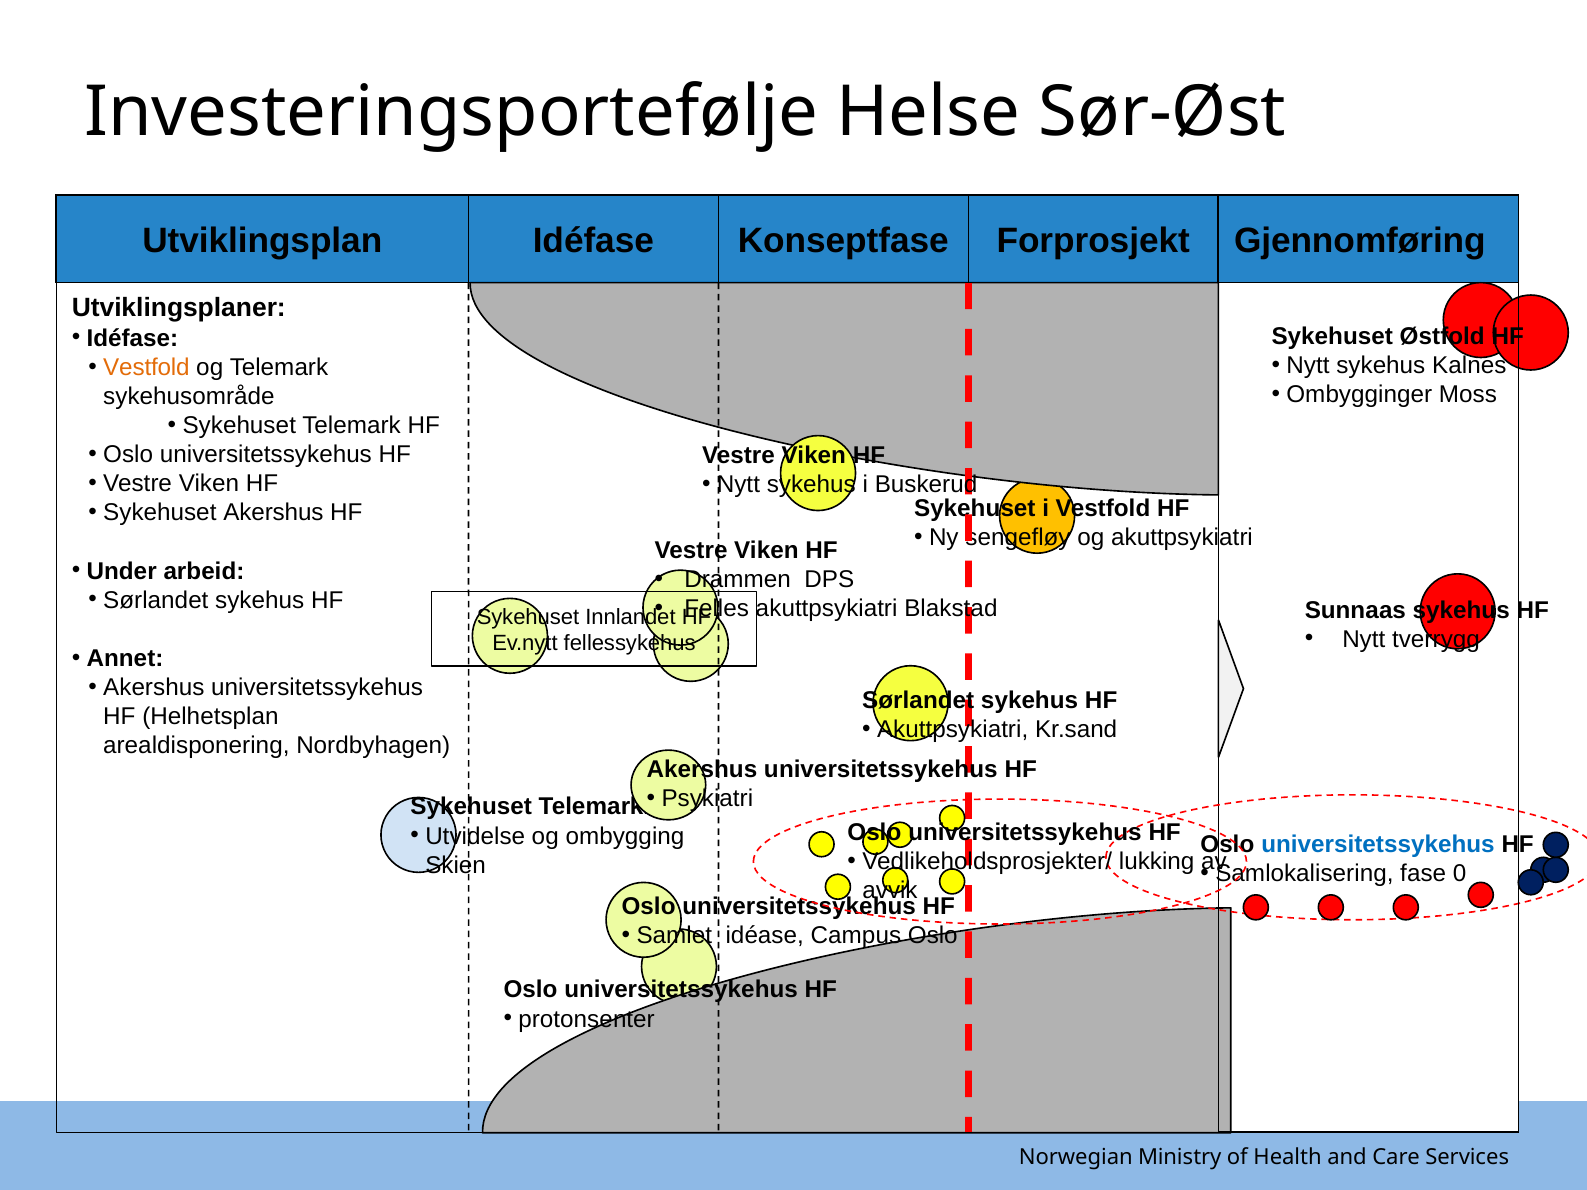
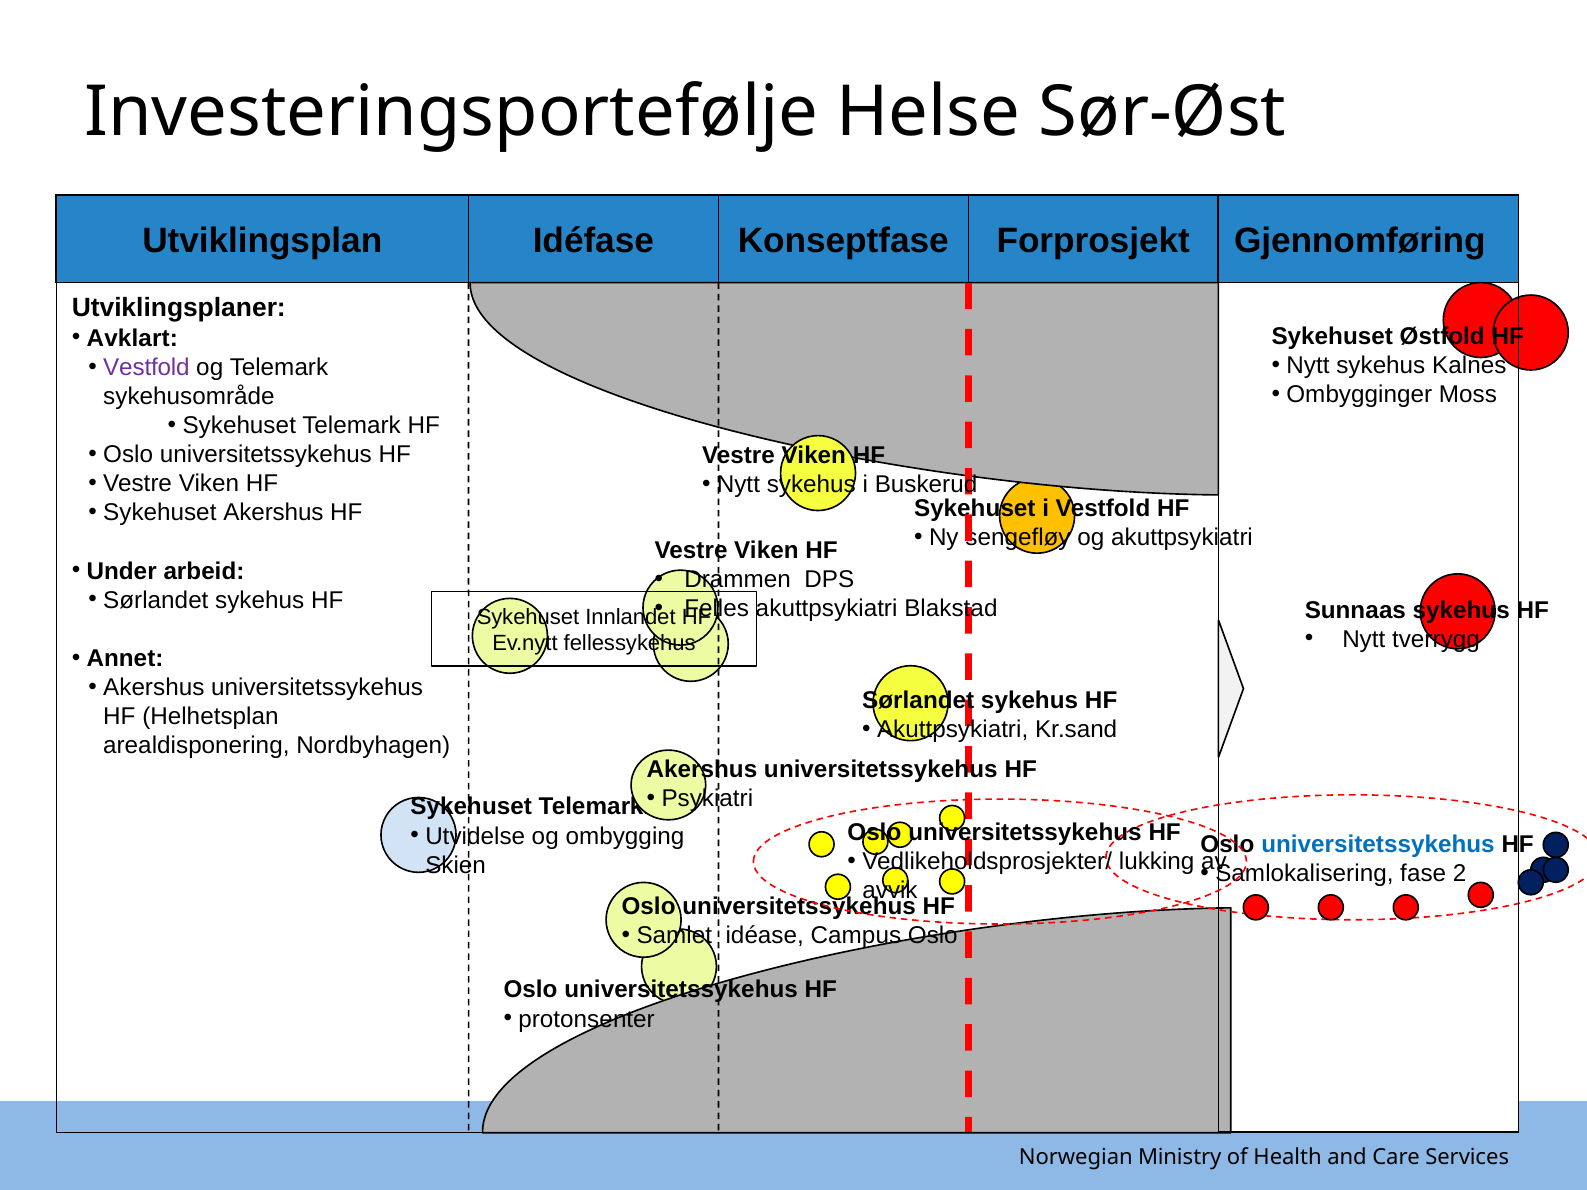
Idéfase at (132, 338): Idéfase -> Avklart
Vestfold at (146, 368) colour: orange -> purple
0: 0 -> 2
